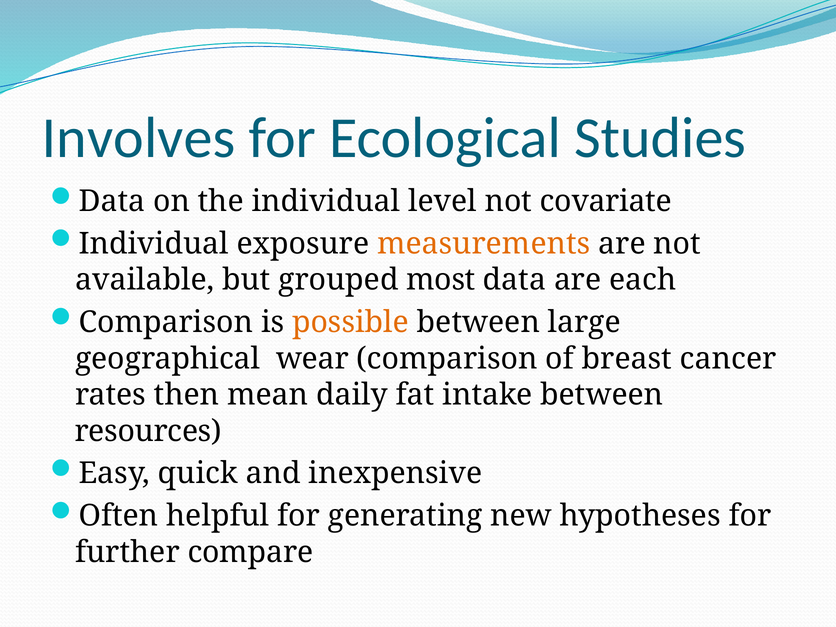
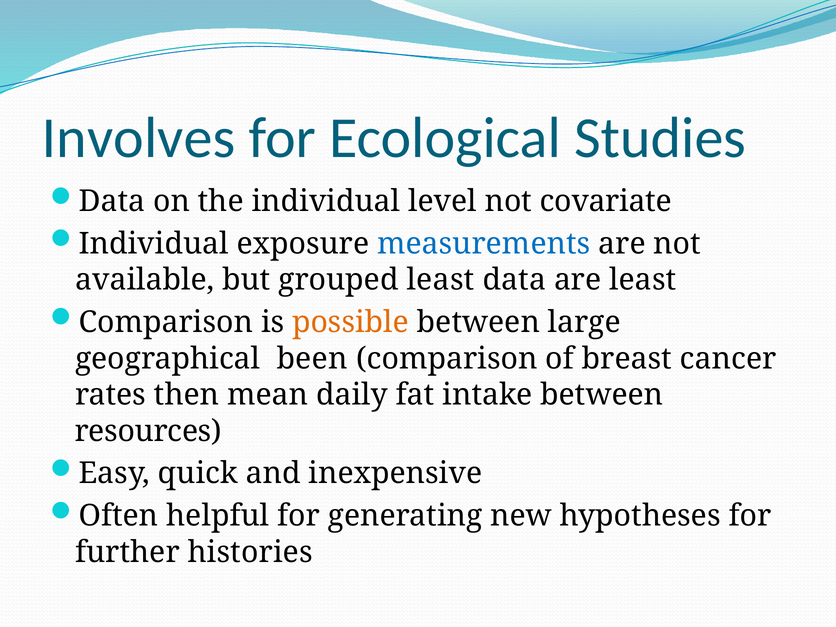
measurements colour: orange -> blue
grouped most: most -> least
are each: each -> least
wear: wear -> been
compare: compare -> histories
